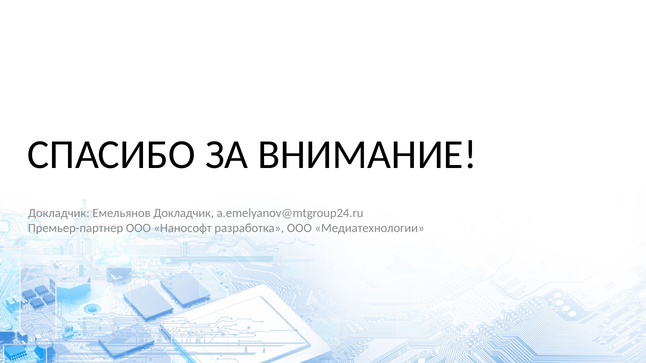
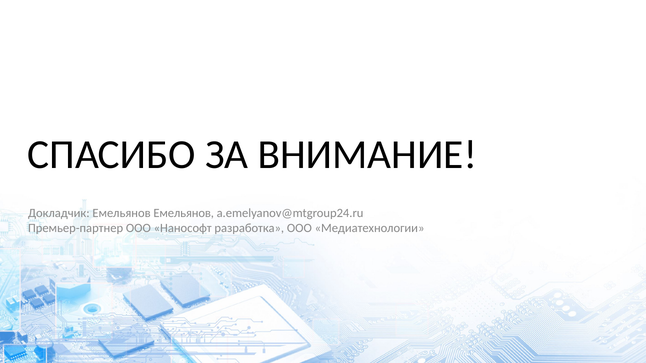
Емельянов Докладчик: Докладчик -> Емельянов
